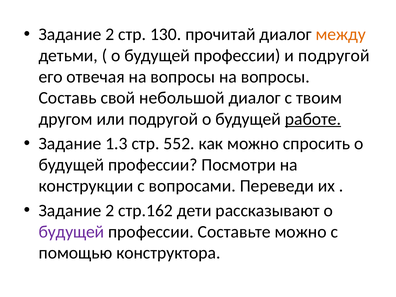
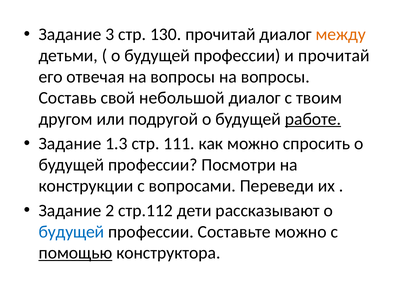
2 at (110, 34): 2 -> 3
и подругой: подругой -> прочитай
552: 552 -> 111
стр.162: стр.162 -> стр.112
будущей at (71, 232) colour: purple -> blue
помощью underline: none -> present
